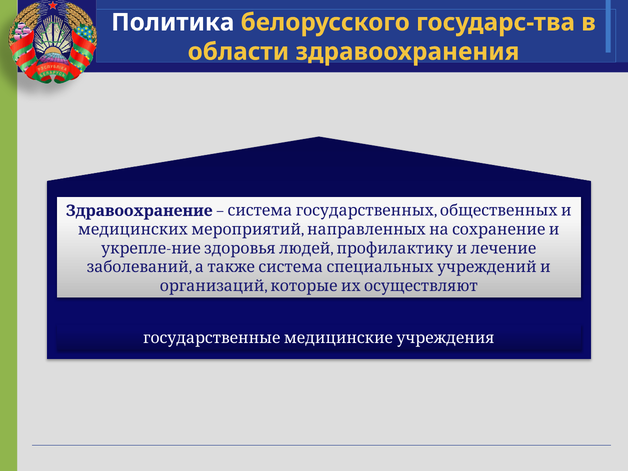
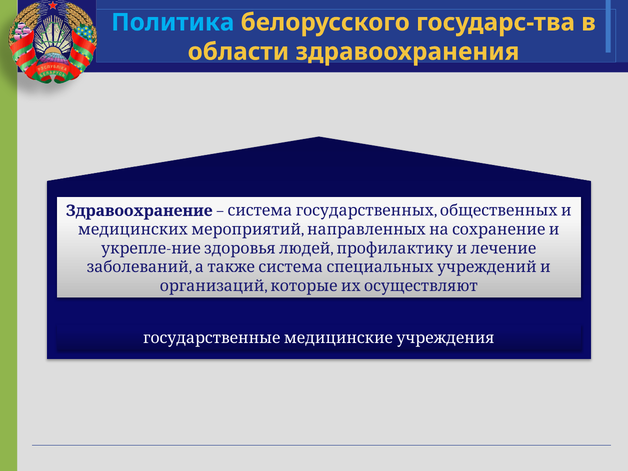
Политика colour: white -> light blue
